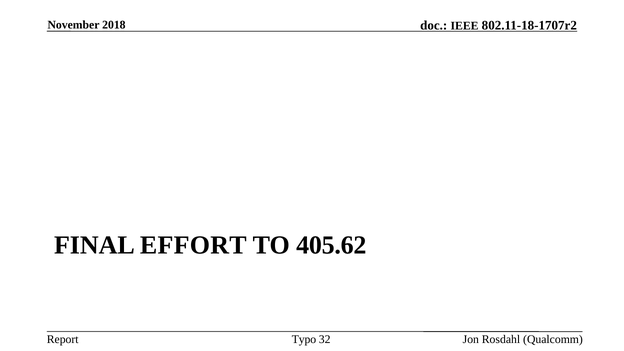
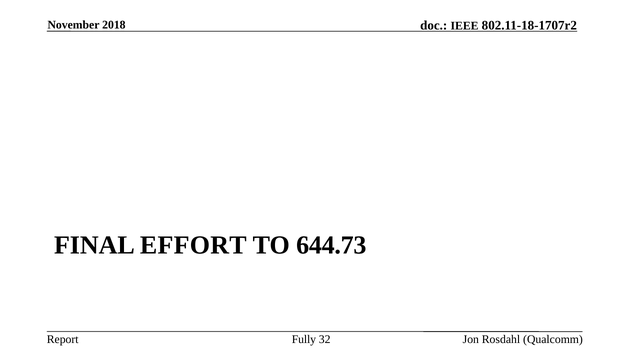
405.62: 405.62 -> 644.73
Typo: Typo -> Fully
